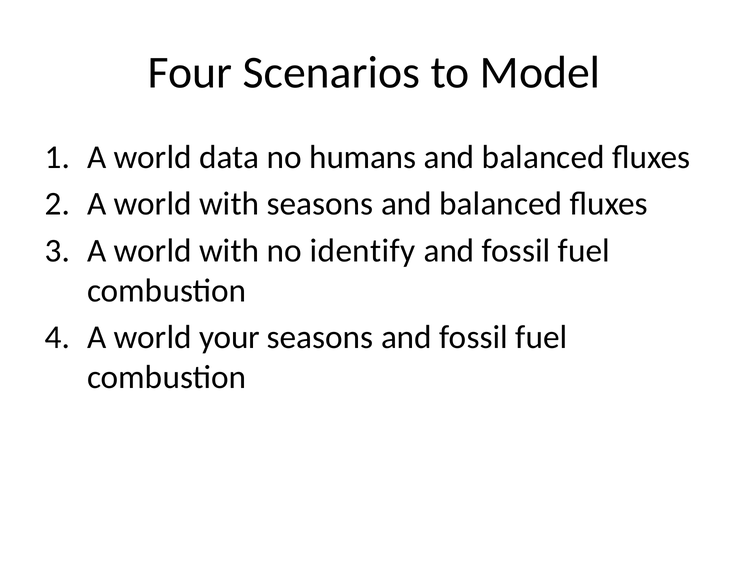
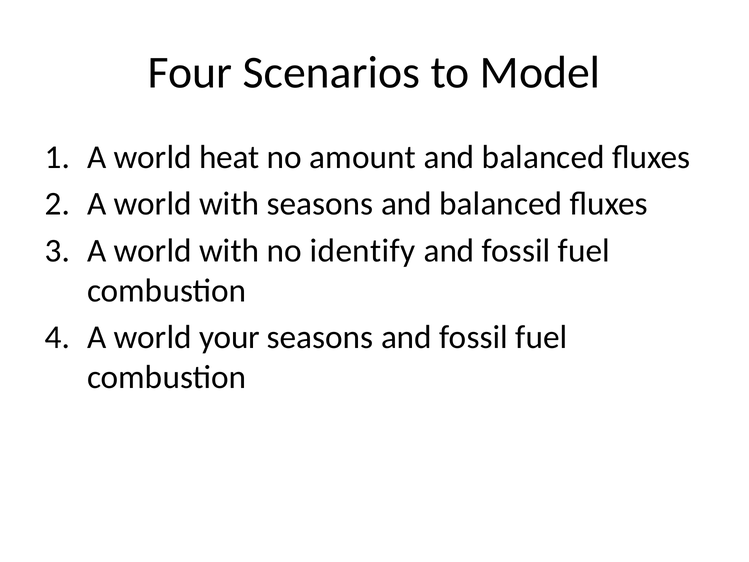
data: data -> heat
humans: humans -> amount
